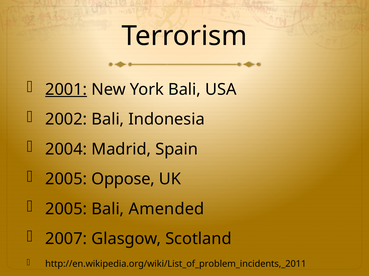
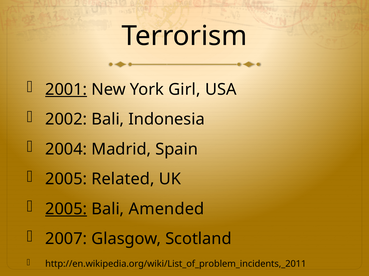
York Bali: Bali -> Girl
Oppose: Oppose -> Related
2005 at (66, 209) underline: none -> present
